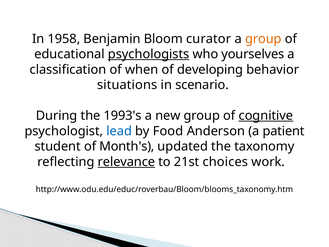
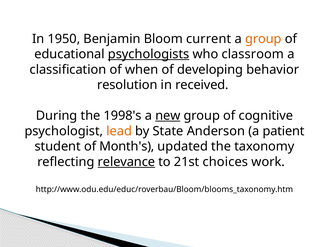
1958: 1958 -> 1950
curator: curator -> current
yourselves: yourselves -> classroom
situations: situations -> resolution
scenario: scenario -> received
1993's: 1993's -> 1998's
new underline: none -> present
cognitive underline: present -> none
lead colour: blue -> orange
Food: Food -> State
